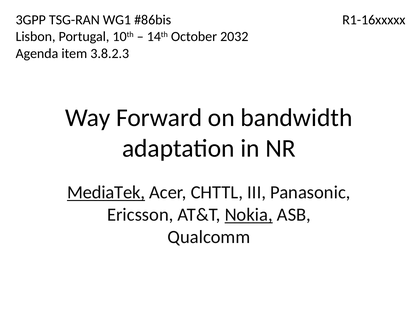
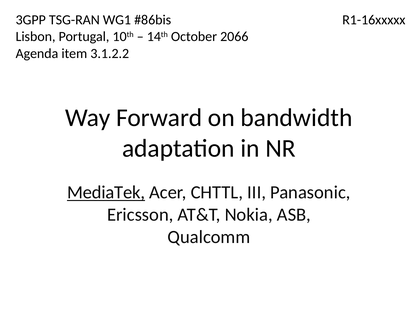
2032: 2032 -> 2066
3.8.2.3: 3.8.2.3 -> 3.1.2.2
Nokia underline: present -> none
